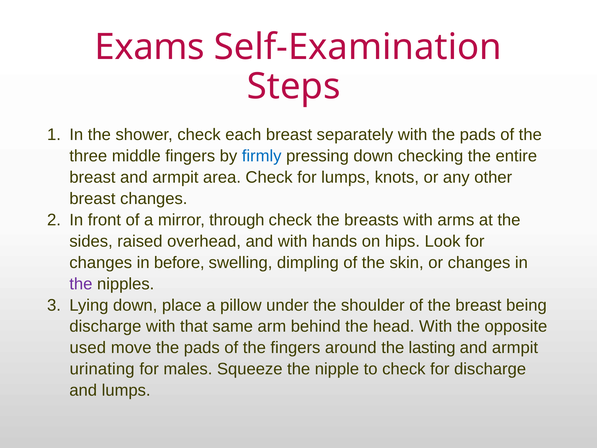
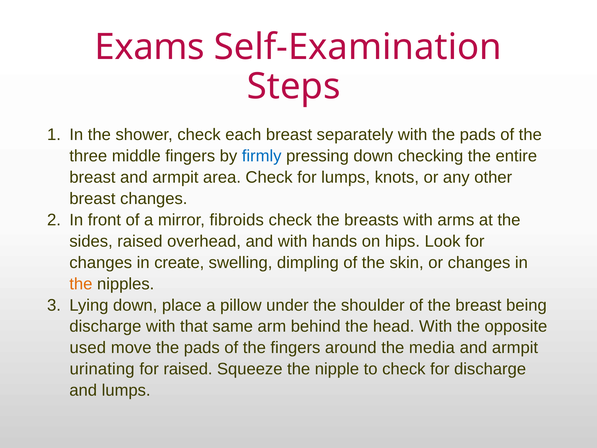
through: through -> fibroids
before: before -> create
the at (81, 284) colour: purple -> orange
lasting: lasting -> media
for males: males -> raised
